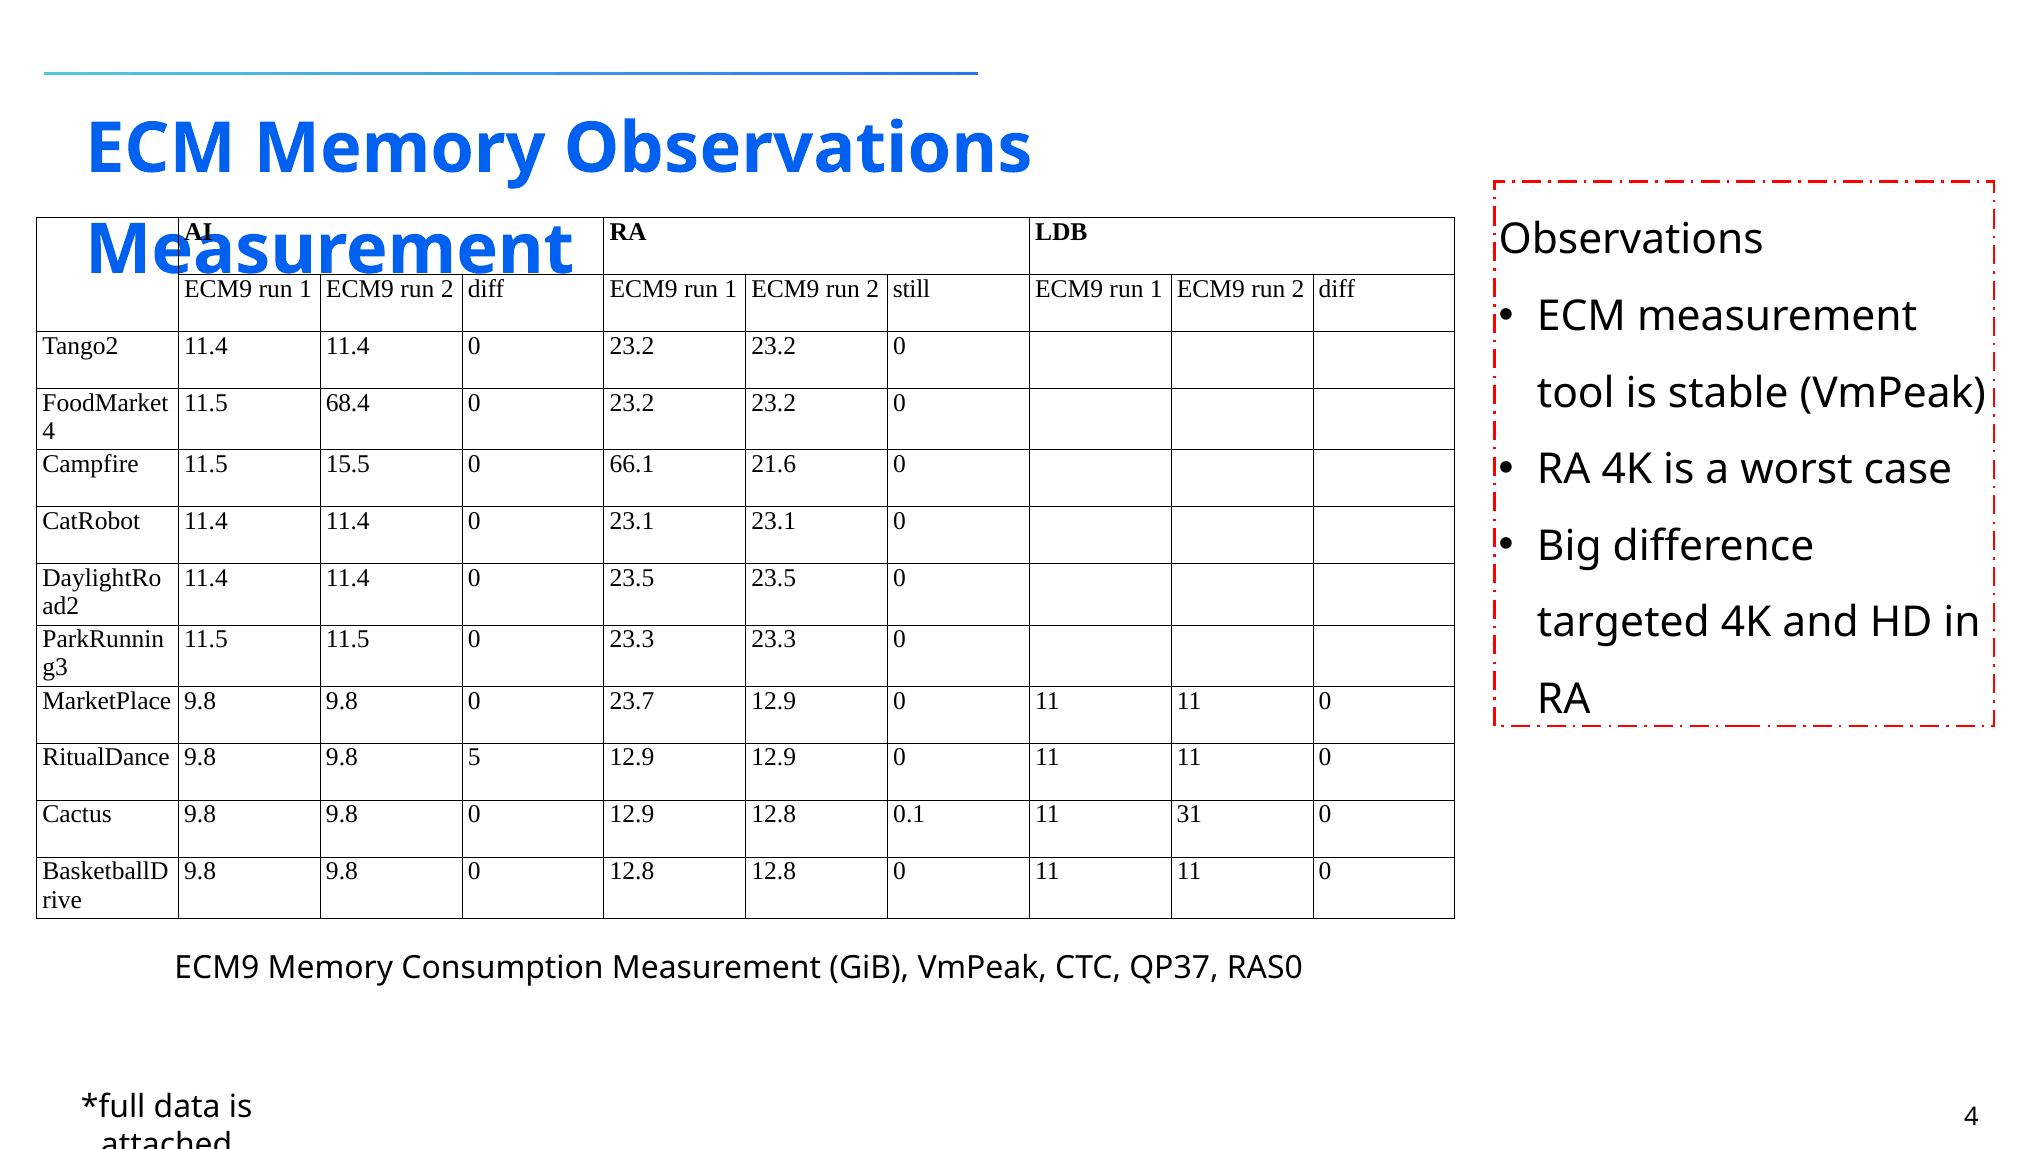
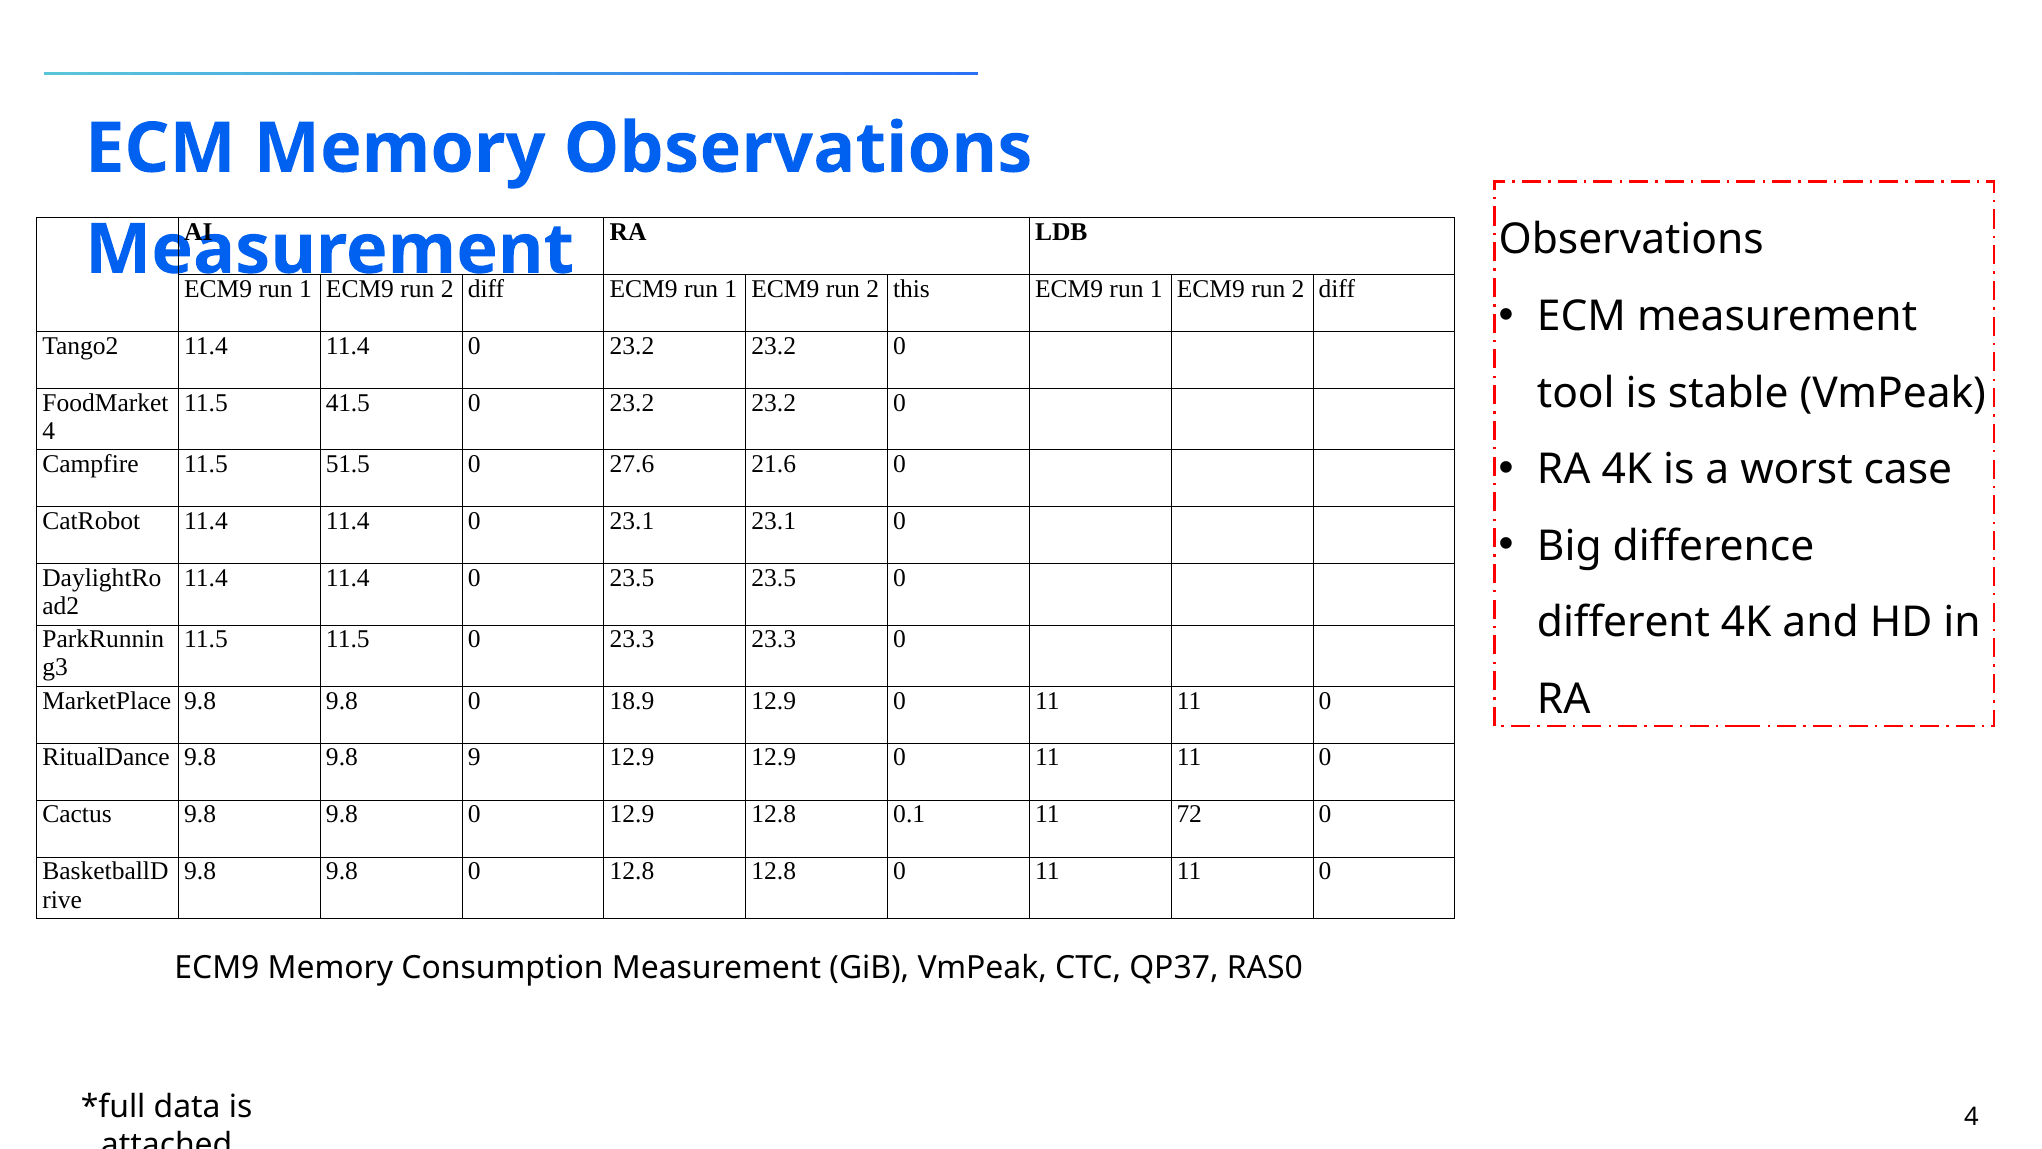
still: still -> this
68.4: 68.4 -> 41.5
15.5: 15.5 -> 51.5
66.1: 66.1 -> 27.6
targeted: targeted -> different
23.7: 23.7 -> 18.9
5: 5 -> 9
31: 31 -> 72
